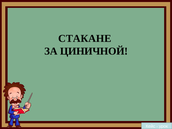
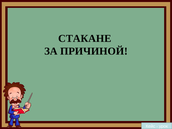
ЦИНИЧНОЙ: ЦИНИЧНОЙ -> ПРИЧИНОЙ
